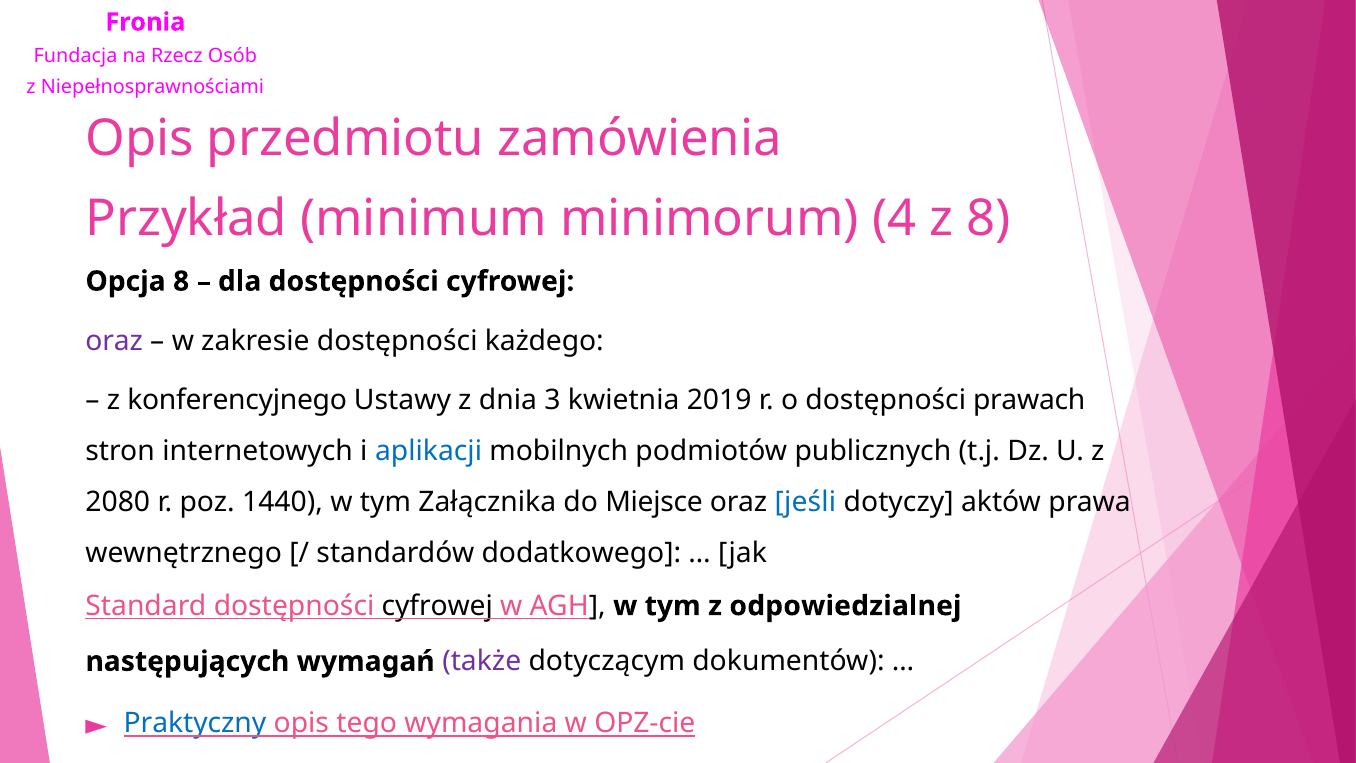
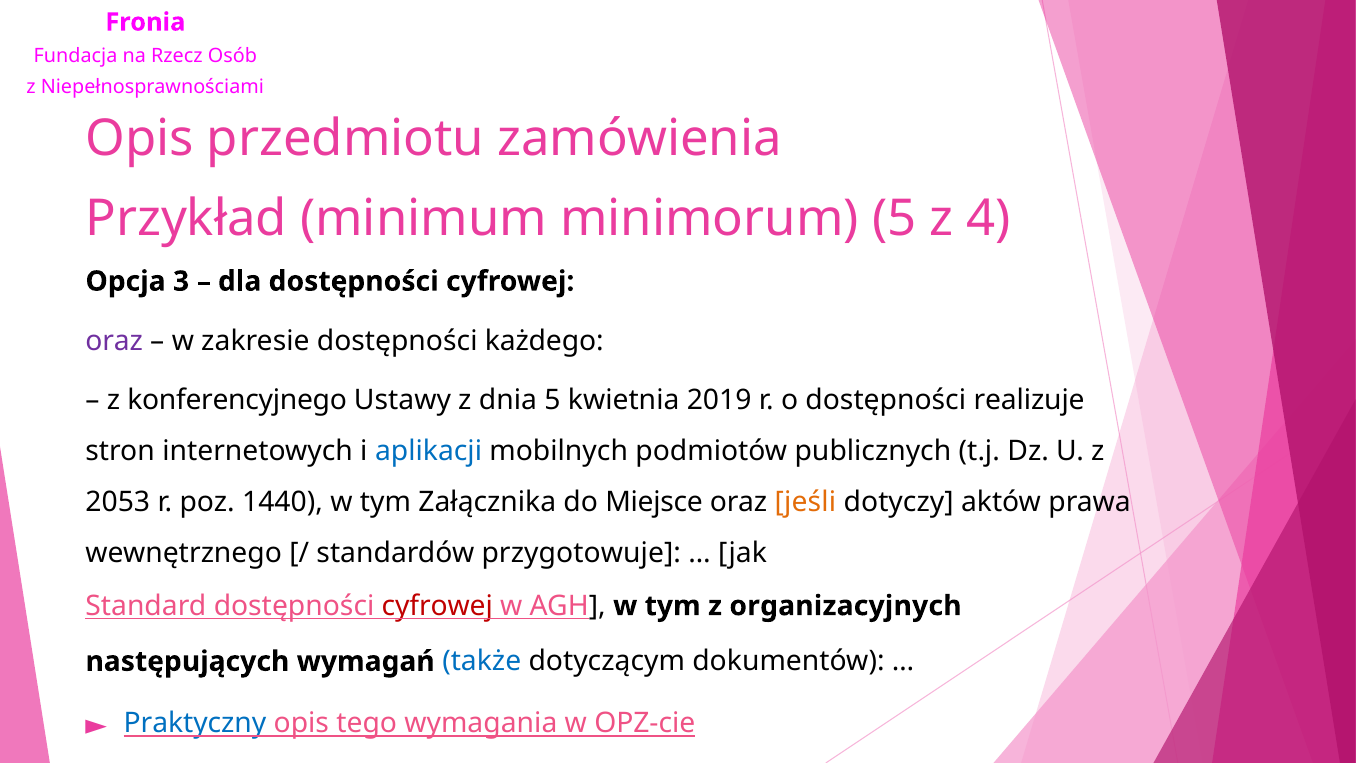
minimorum 4: 4 -> 5
z 8: 8 -> 4
Opcja 8: 8 -> 3
dnia 3: 3 -> 5
prawach: prawach -> realizuje
2080: 2080 -> 2053
jeśli colour: blue -> orange
dodatkowego: dodatkowego -> przygotowuje
cyfrowej at (437, 606) colour: black -> red
odpowiedzialnej: odpowiedzialnej -> organizacyjnych
także colour: purple -> blue
